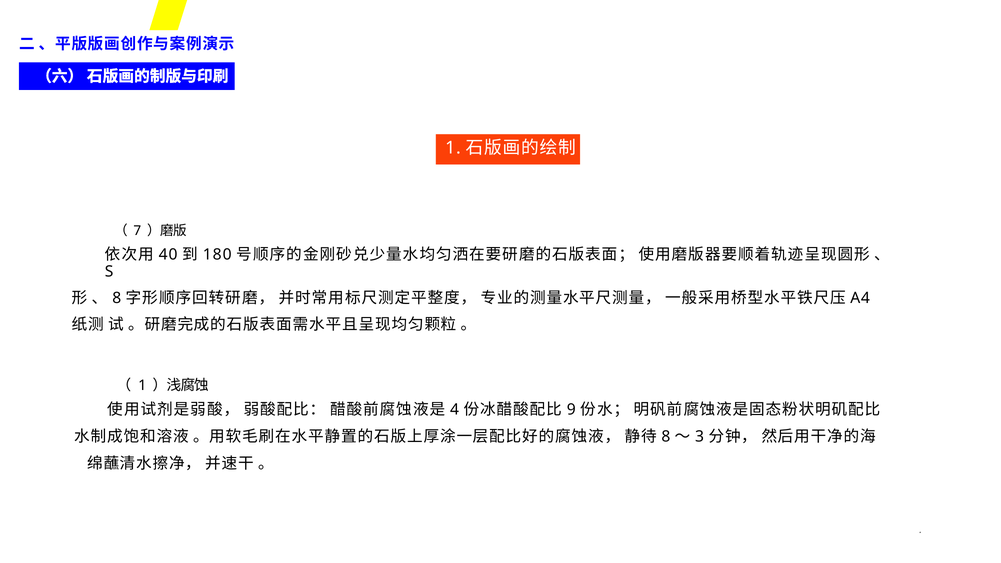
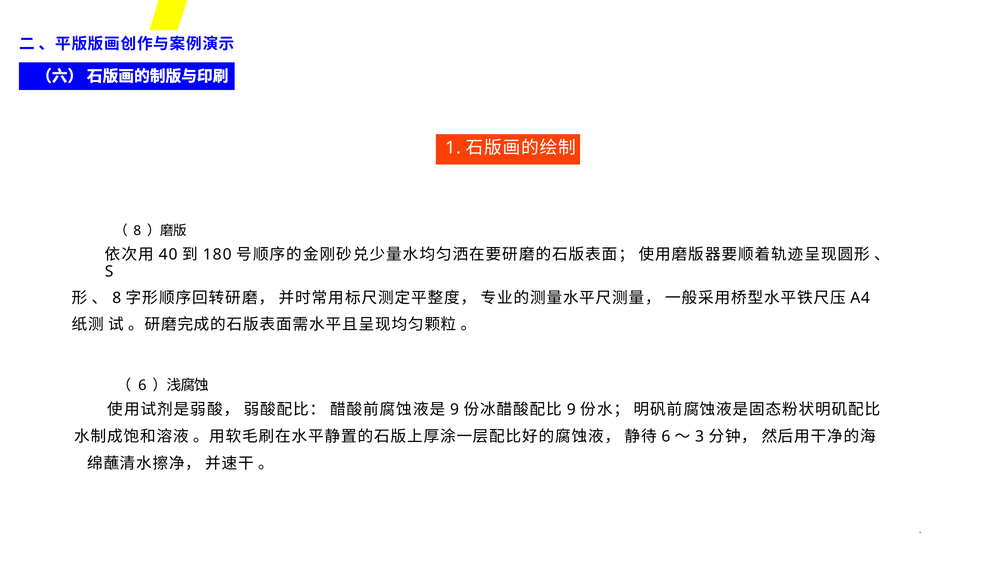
7 at (137, 231): 7 -> 8
1 at (142, 385): 1 -> 6
4 at (454, 409): 4 -> 9
8 at (666, 437): 8 -> 6
